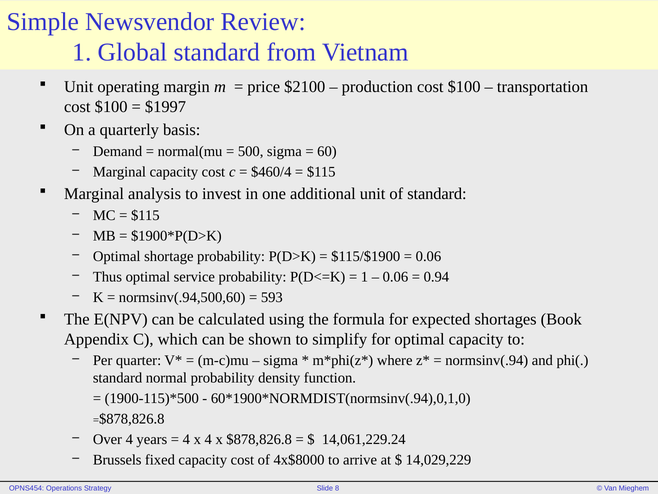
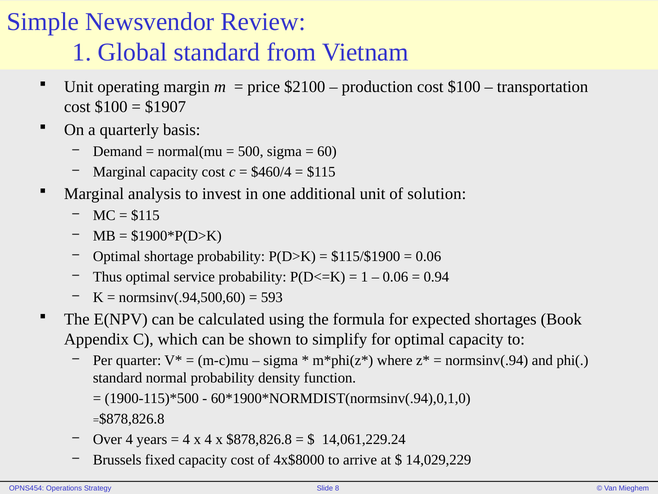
$1997: $1997 -> $1907
of standard: standard -> solution
